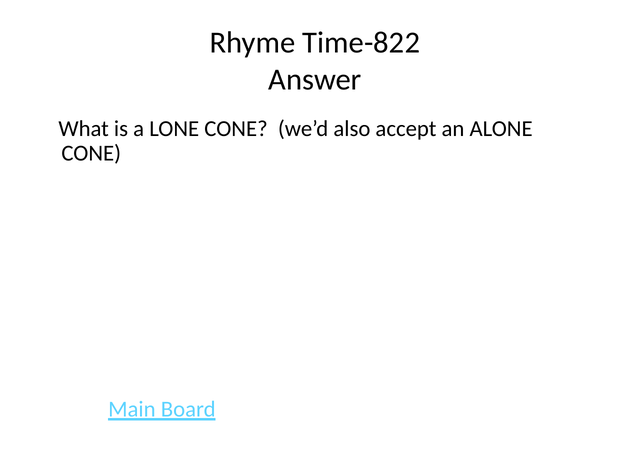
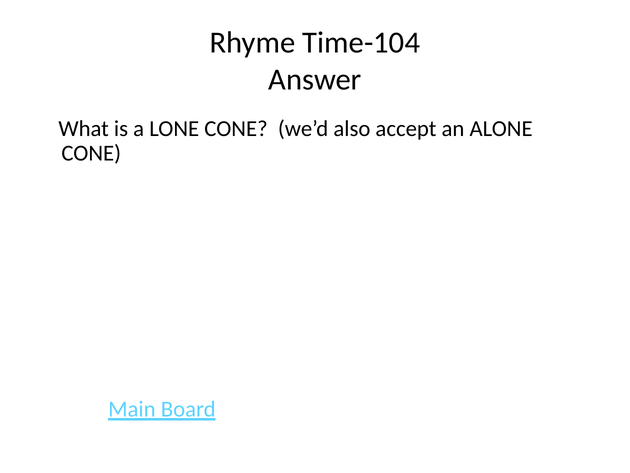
Time-822: Time-822 -> Time-104
